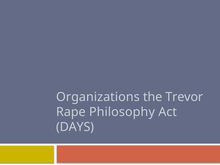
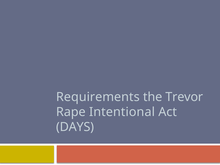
Organizations: Organizations -> Requirements
Philosophy: Philosophy -> Intentional
